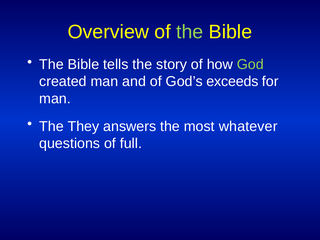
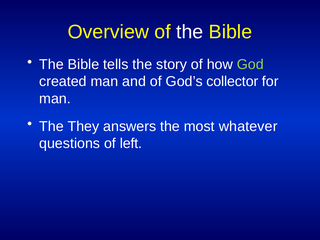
the at (190, 32) colour: light green -> white
exceeds: exceeds -> collector
full: full -> left
